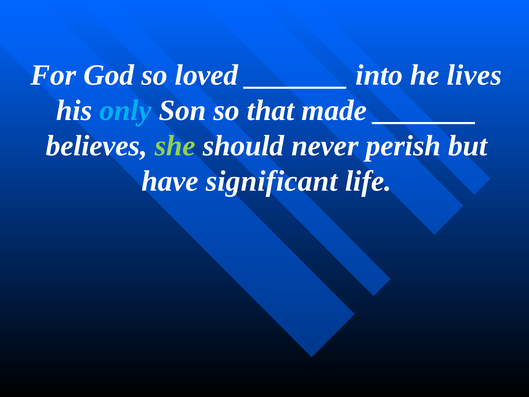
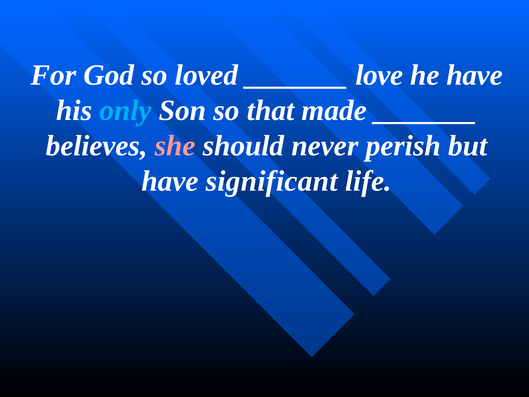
into: into -> love
he lives: lives -> have
she colour: light green -> pink
